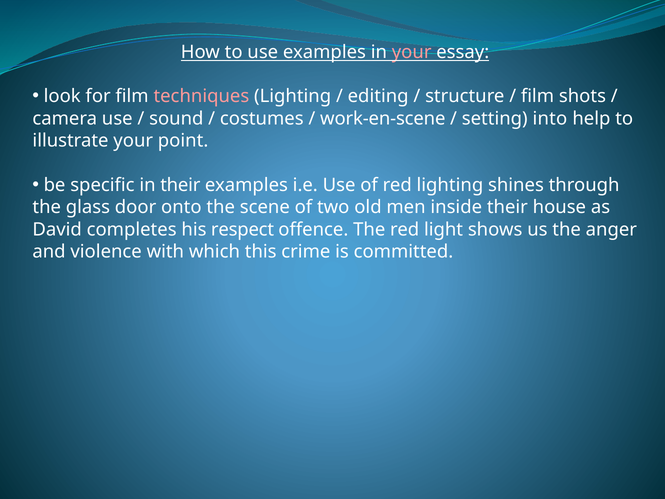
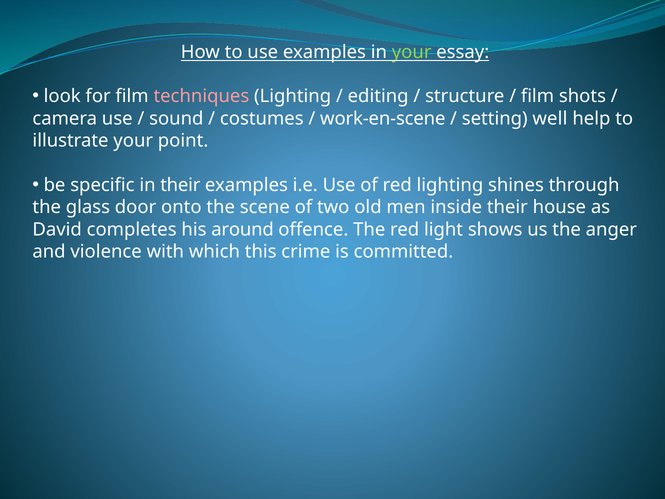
your at (412, 52) colour: pink -> light green
into: into -> well
respect: respect -> around
